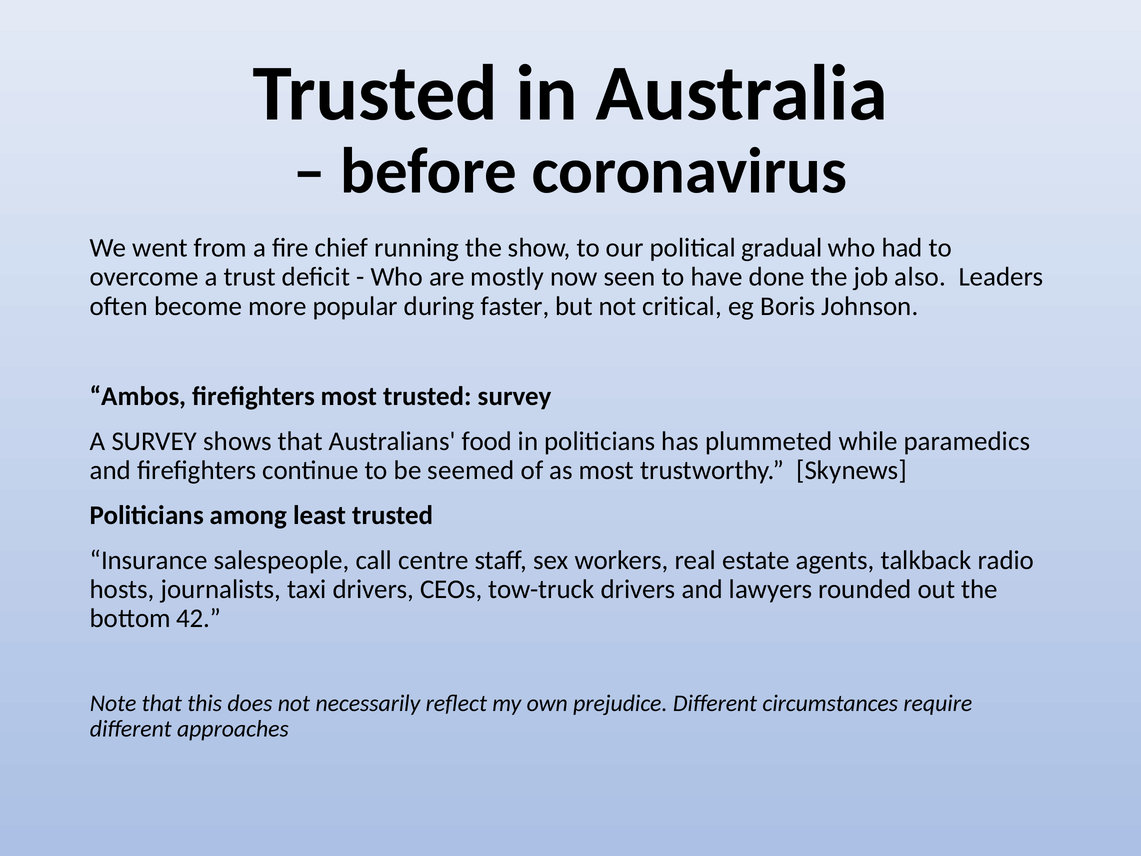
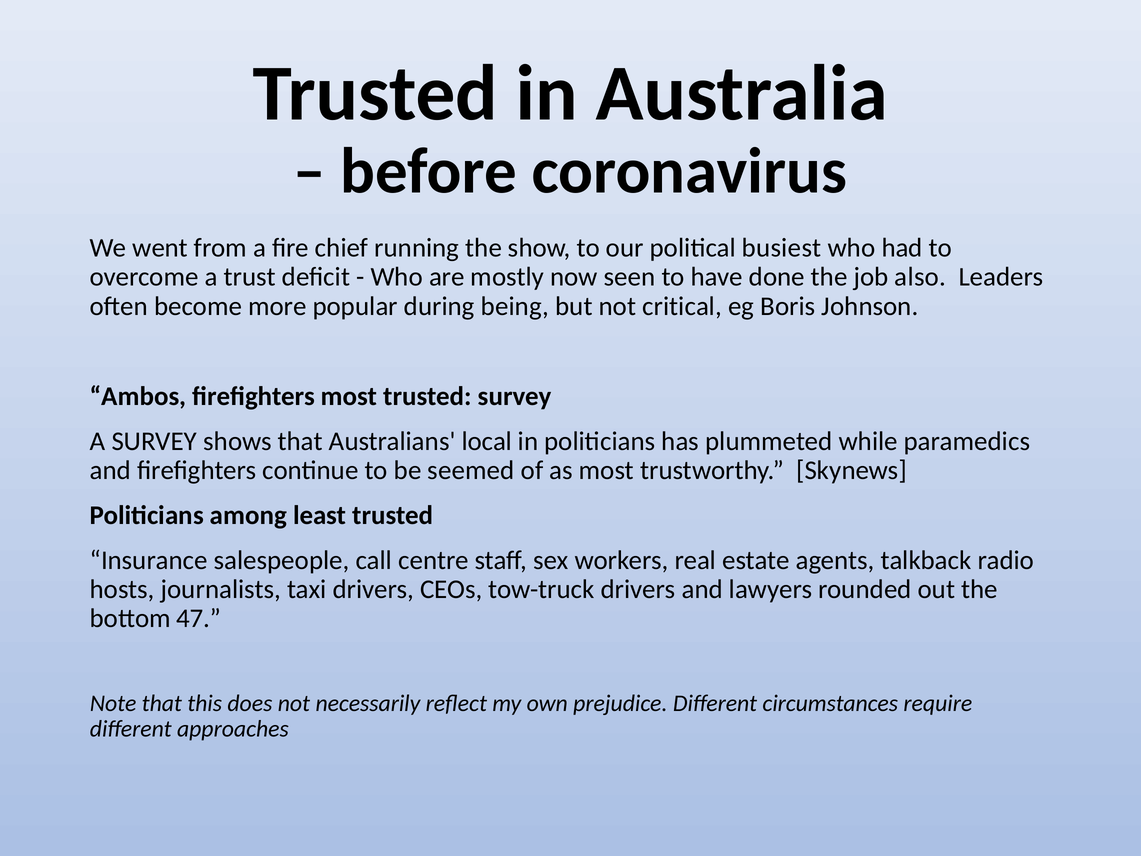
gradual: gradual -> busiest
faster: faster -> being
food: food -> local
42: 42 -> 47
